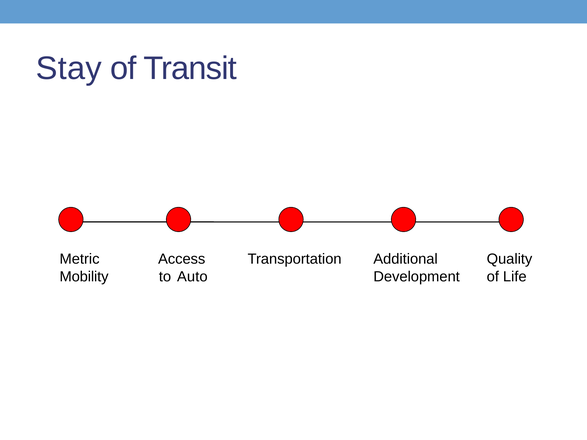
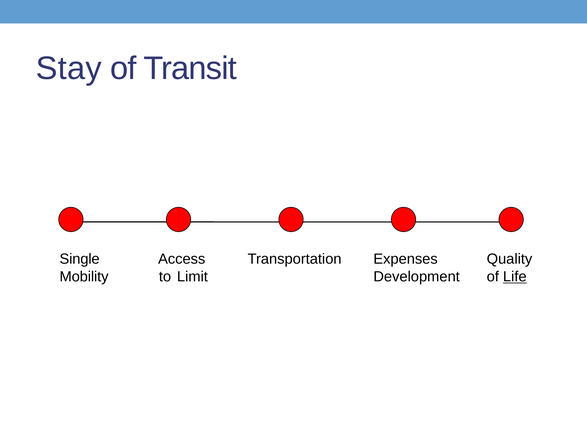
Metric: Metric -> Single
Additional: Additional -> Expenses
Auto: Auto -> Limit
Life underline: none -> present
